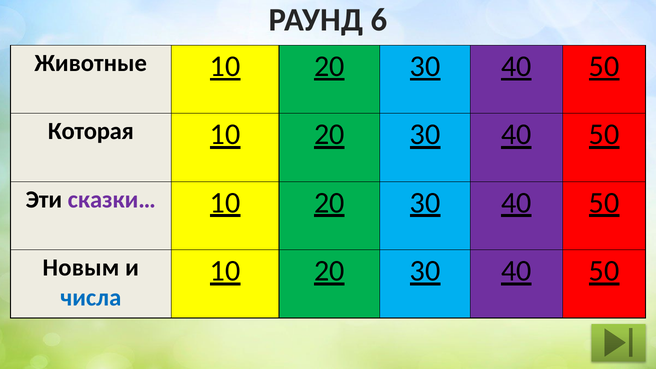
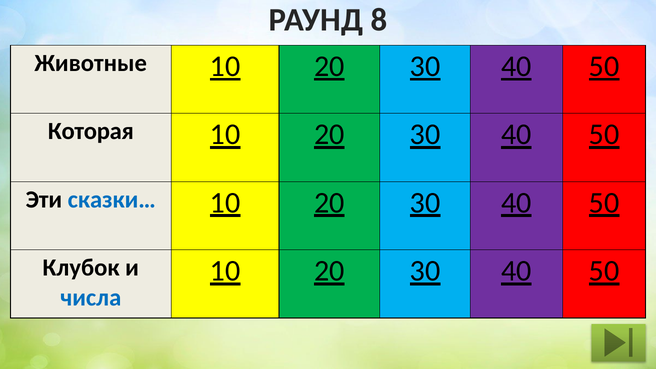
6: 6 -> 8
сказки… colour: purple -> blue
Новым: Новым -> Клубок
